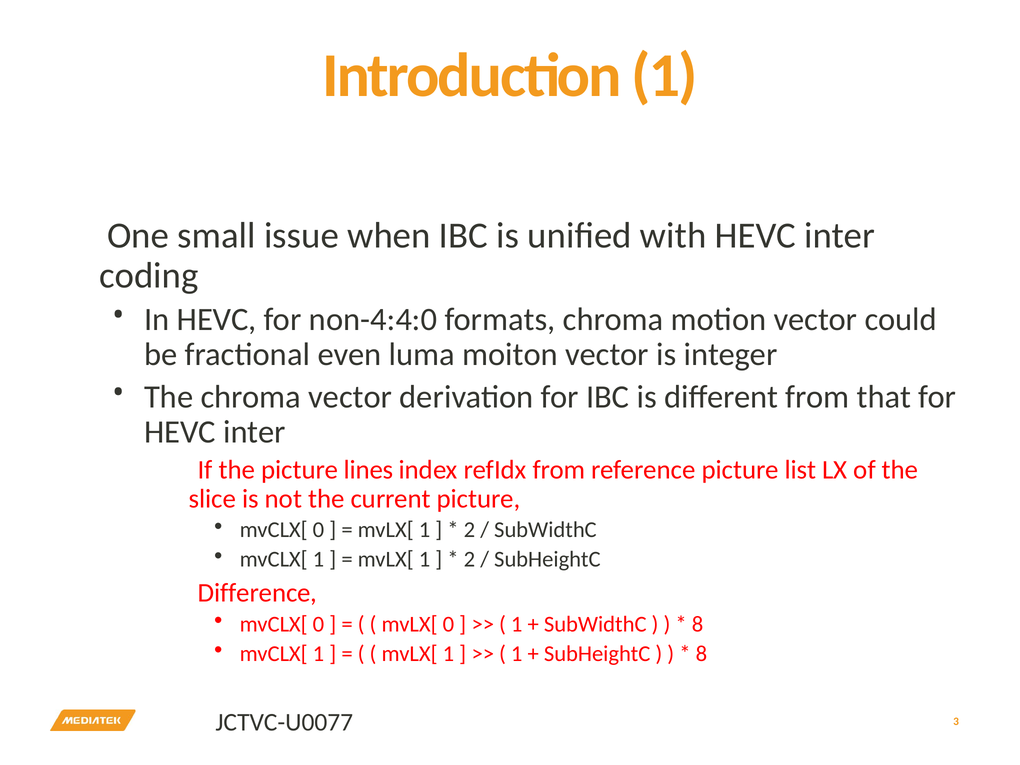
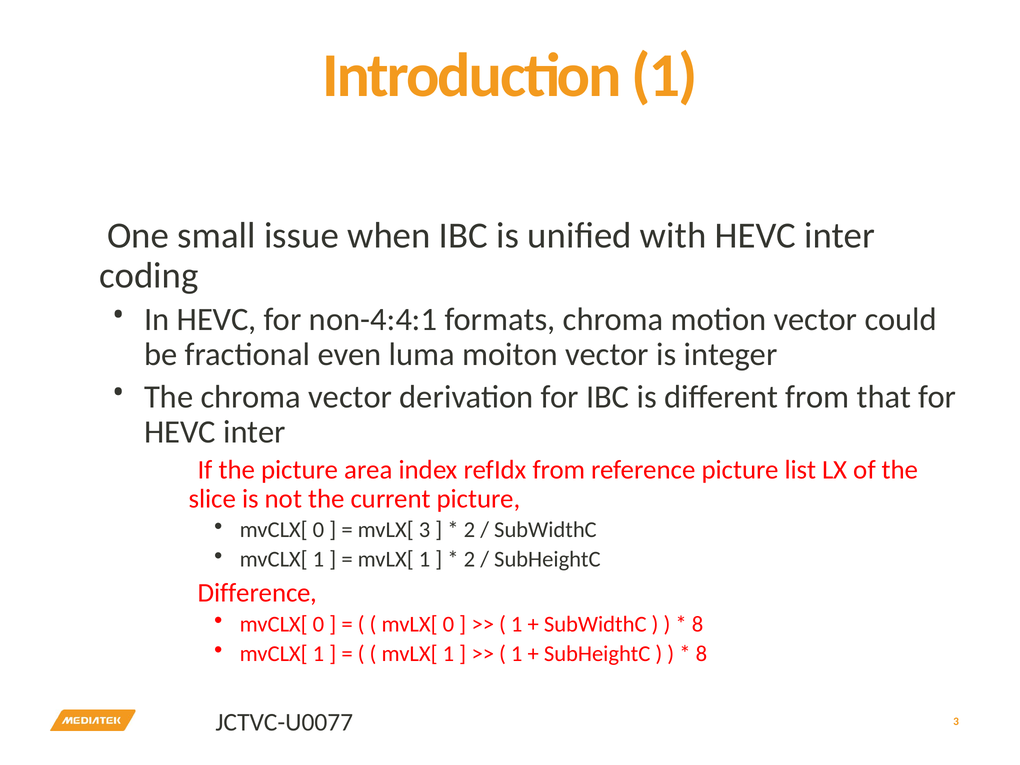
non-4:4:0: non-4:4:0 -> non-4:4:1
lines: lines -> area
1 at (425, 530): 1 -> 3
